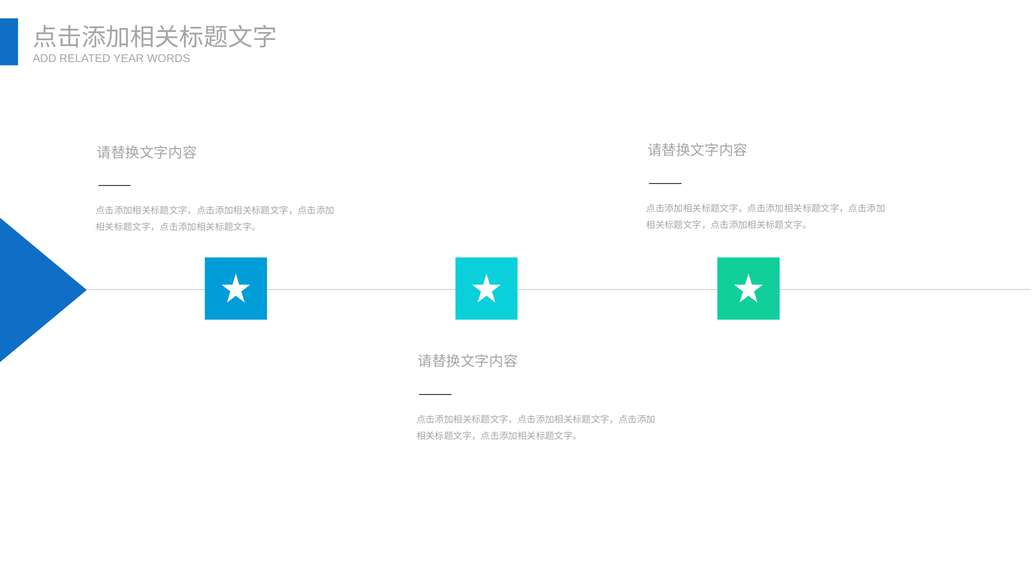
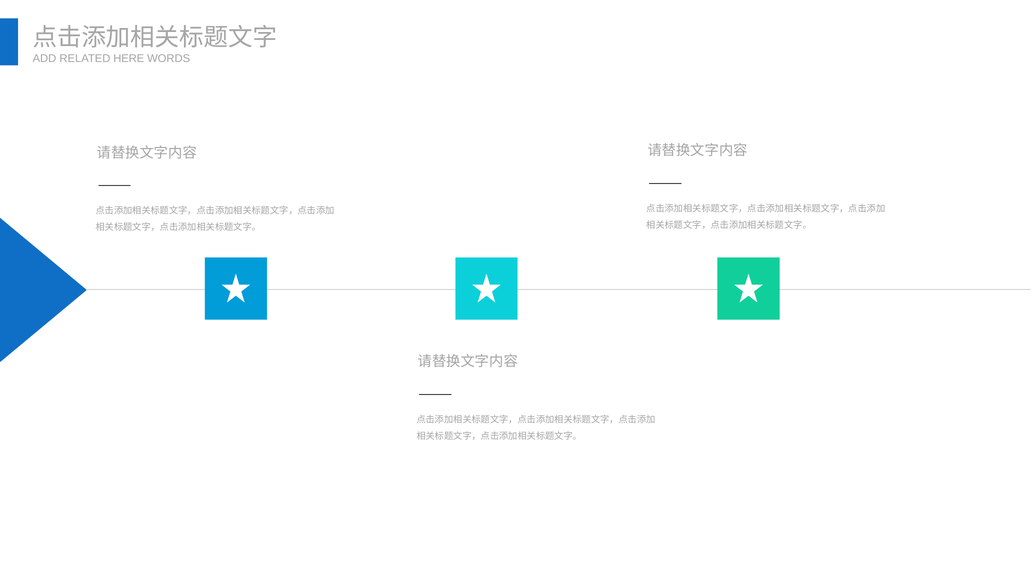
YEAR: YEAR -> HERE
